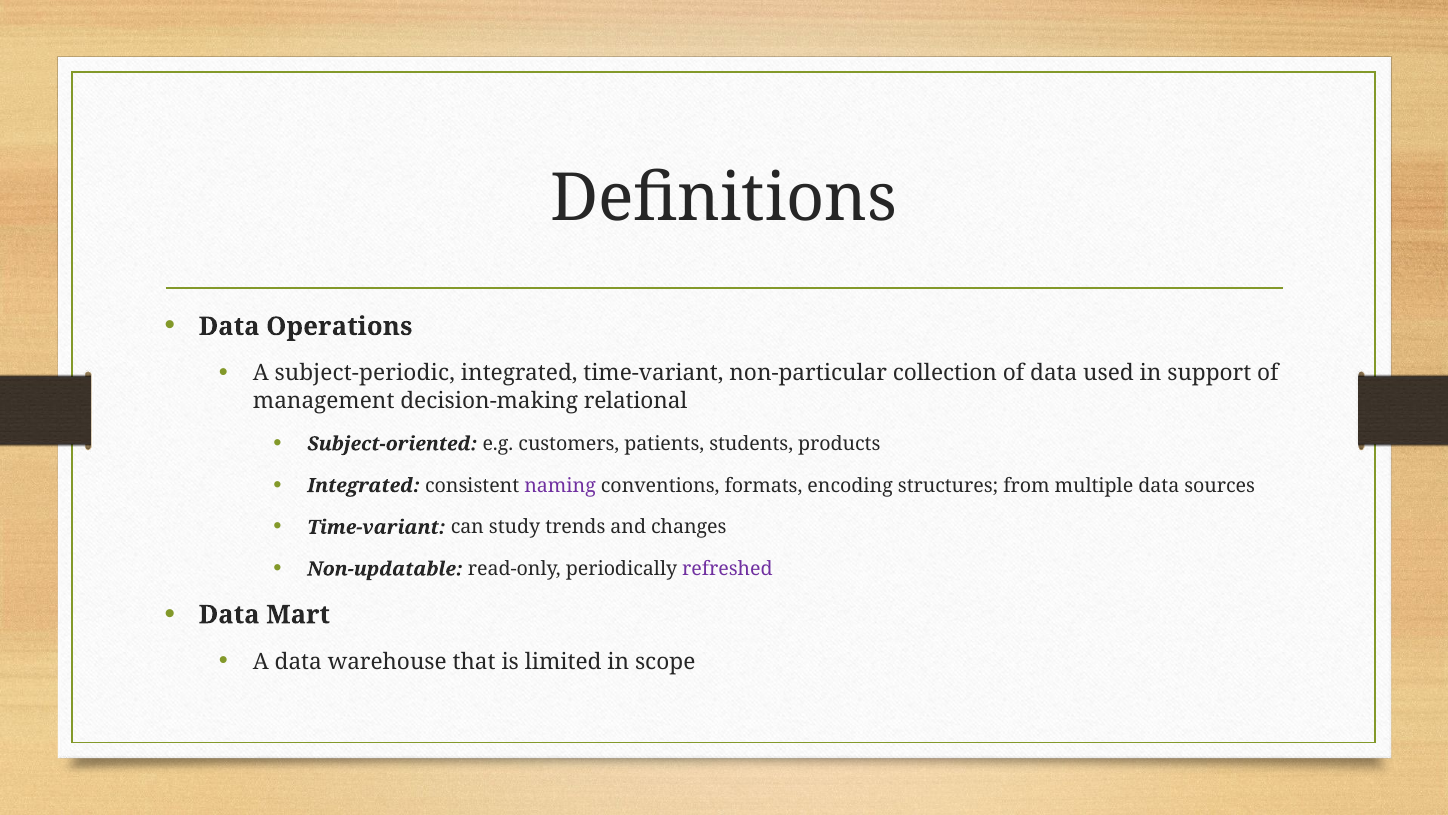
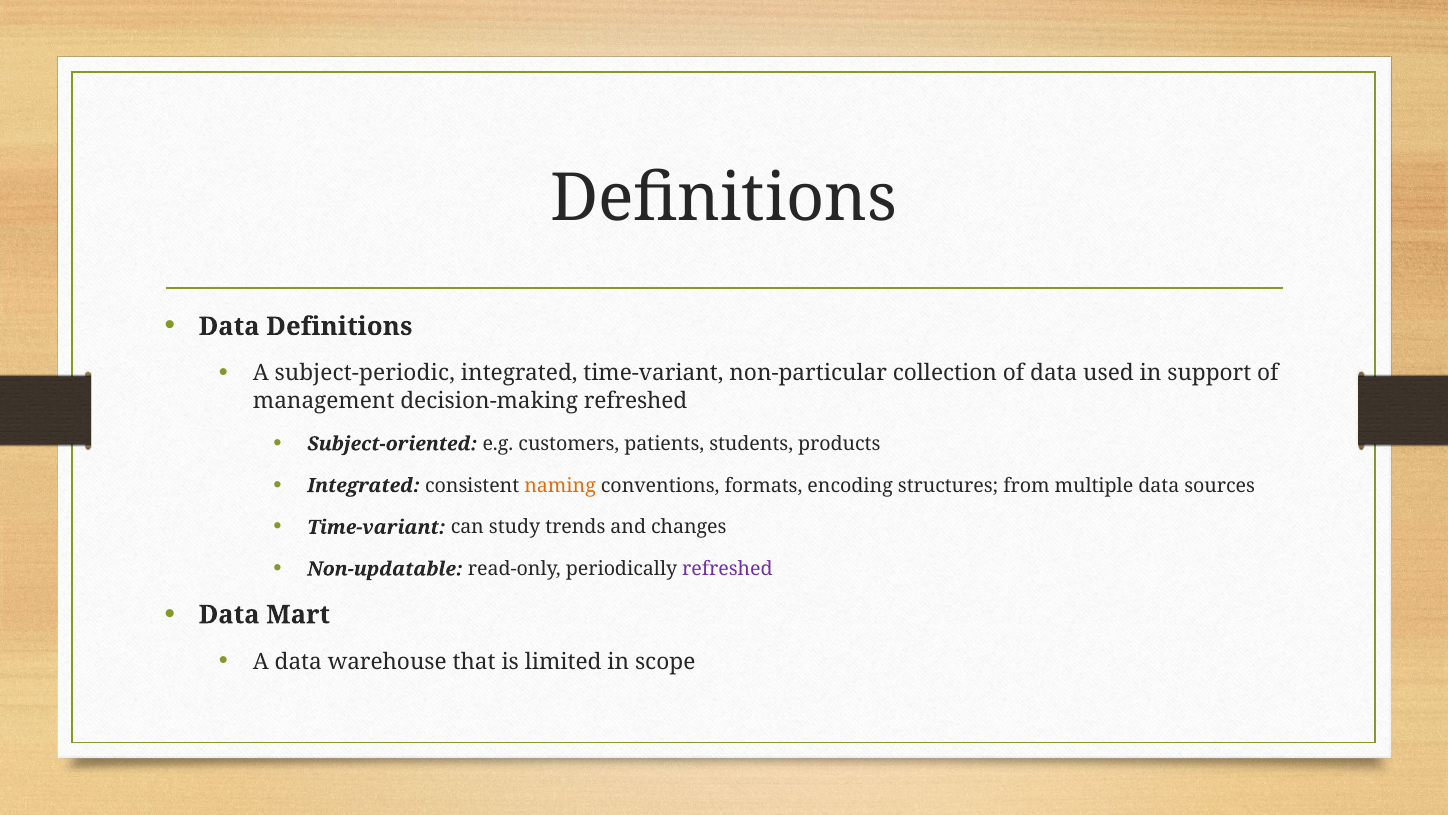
Data Operations: Operations -> Definitions
decision-making relational: relational -> refreshed
naming colour: purple -> orange
